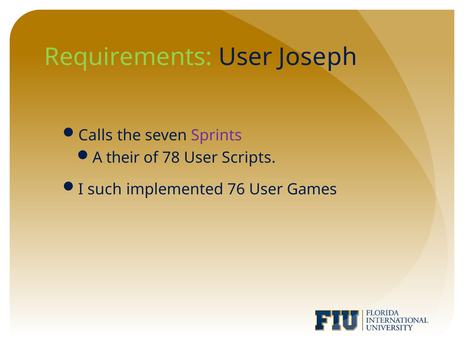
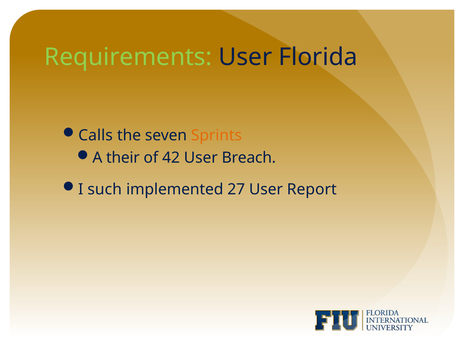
Joseph: Joseph -> Florida
Sprints colour: purple -> orange
78: 78 -> 42
Scripts: Scripts -> Breach
76: 76 -> 27
Games: Games -> Report
